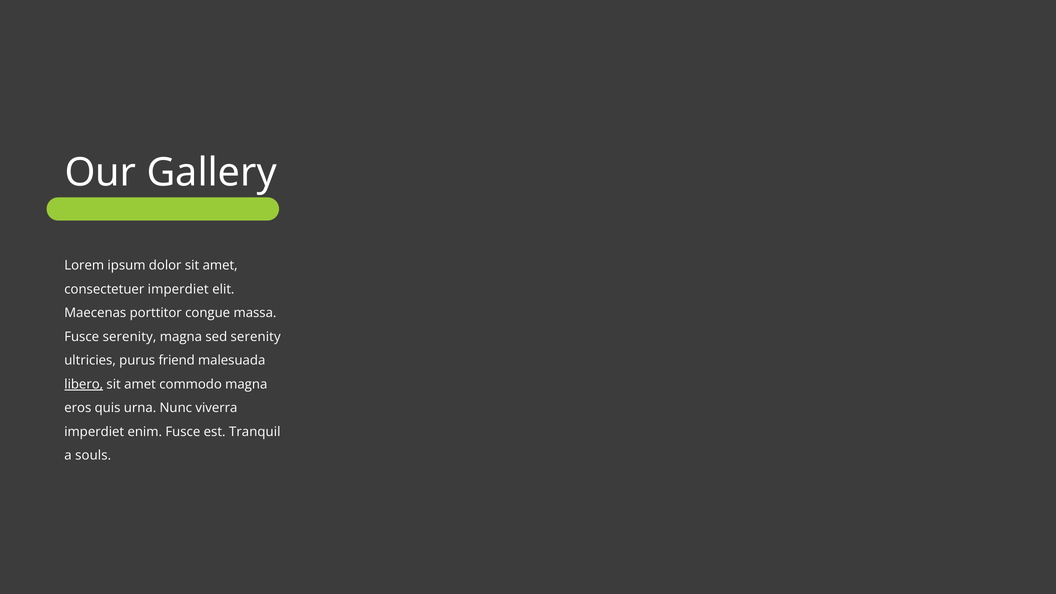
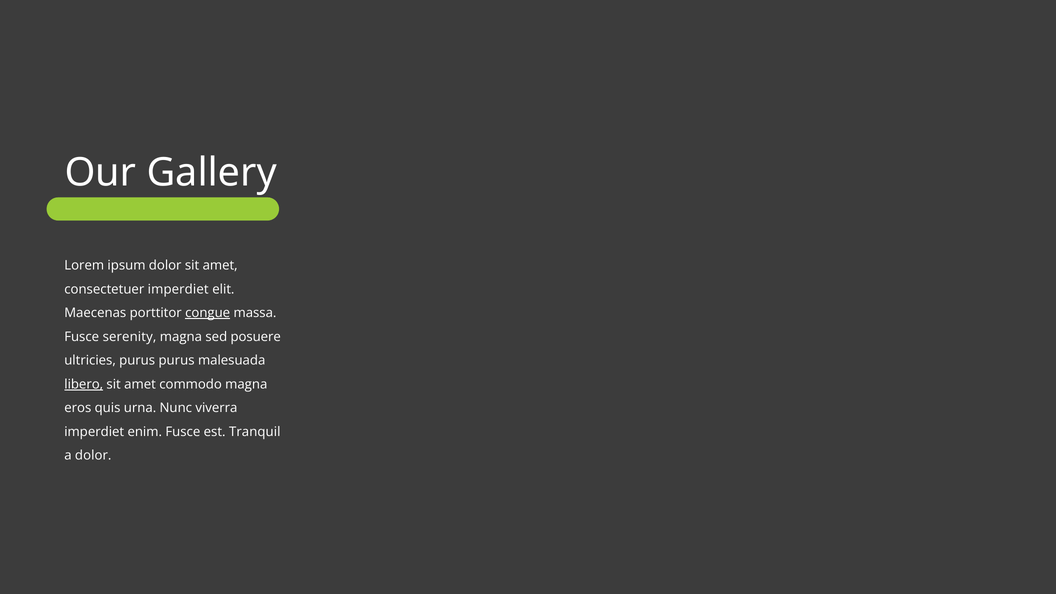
congue underline: none -> present
sed serenity: serenity -> posuere
purus friend: friend -> purus
a souls: souls -> dolor
